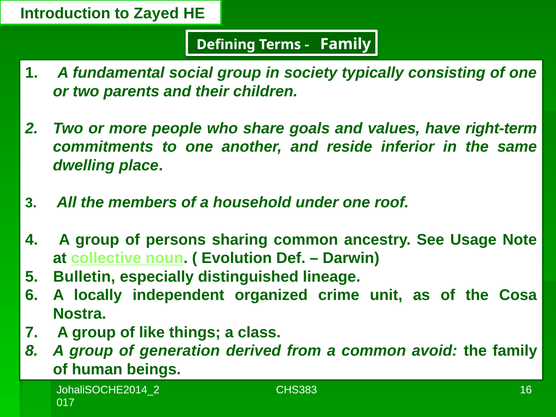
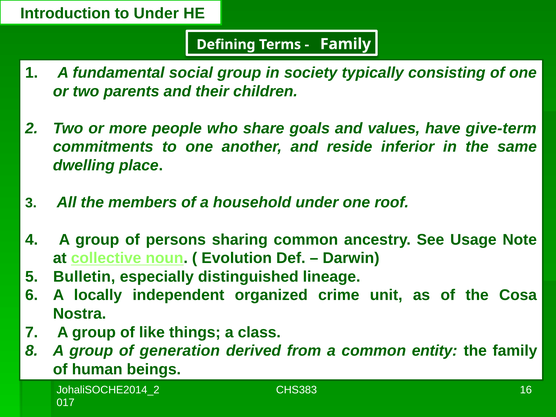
to Zayed: Zayed -> Under
right-term: right-term -> give-term
avoid: avoid -> entity
